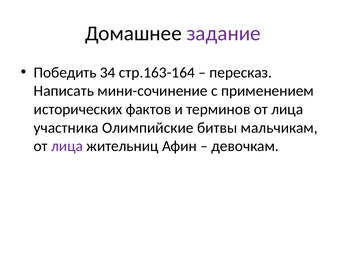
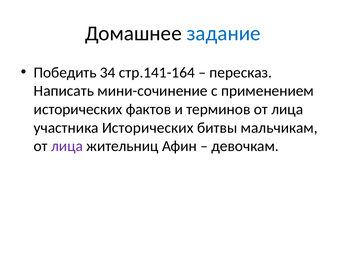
задание colour: purple -> blue
стр.163-164: стр.163-164 -> стр.141-164
участника Олимпийские: Олимпийские -> Исторических
